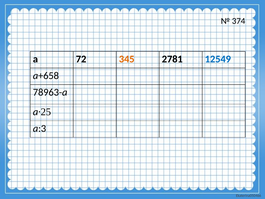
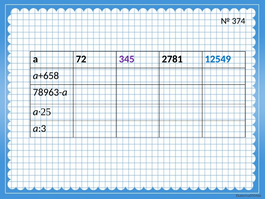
345 colour: orange -> purple
